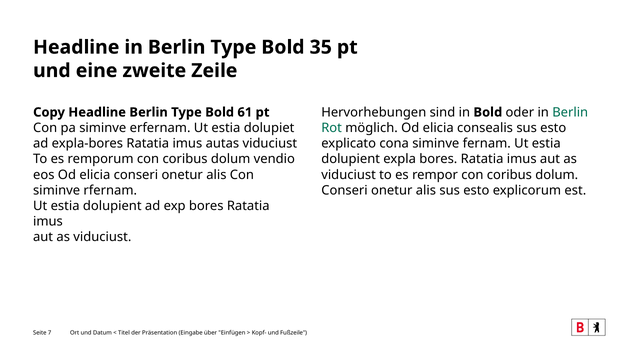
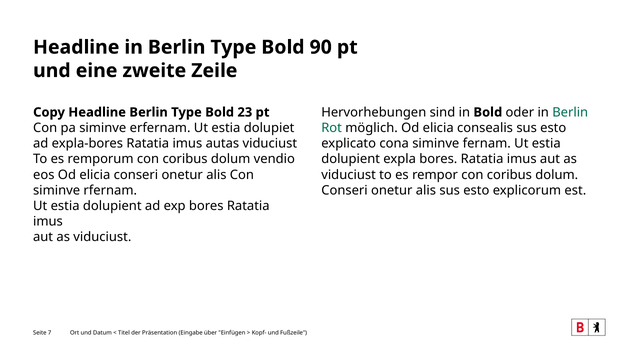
35: 35 -> 90
61: 61 -> 23
